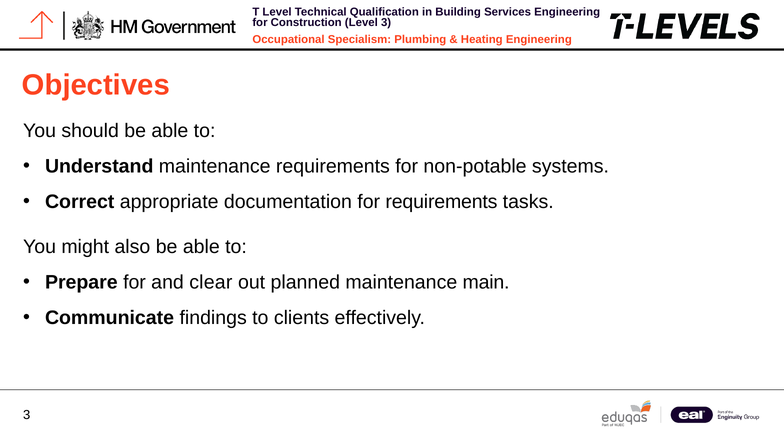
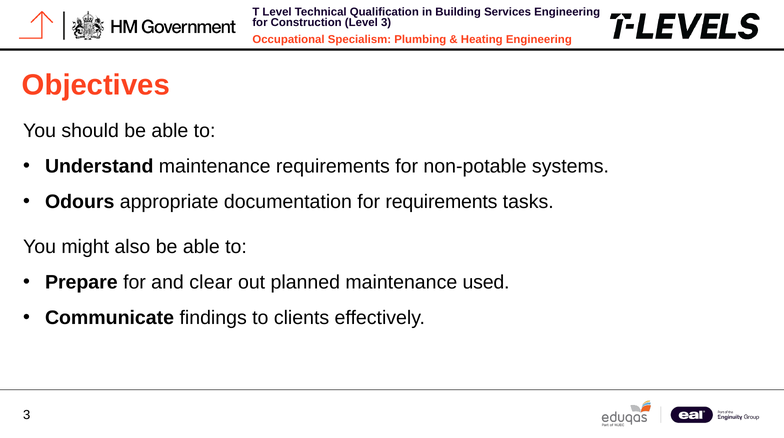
Correct: Correct -> Odours
main: main -> used
